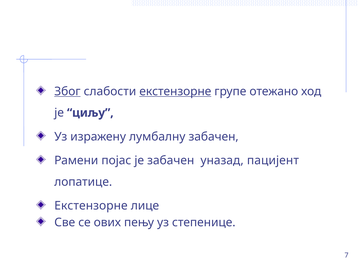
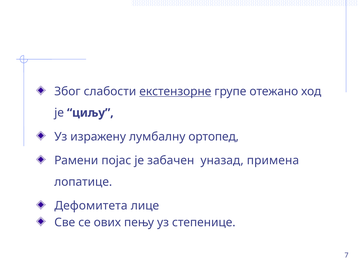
Због underline: present -> none
лумбалну забачен: забачен -> ортопед
пацијент: пацијент -> примена
Екстензорне at (91, 206): Екстензорне -> Дефомитета
